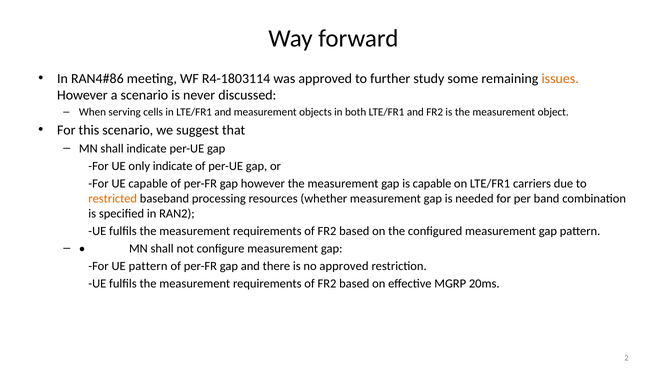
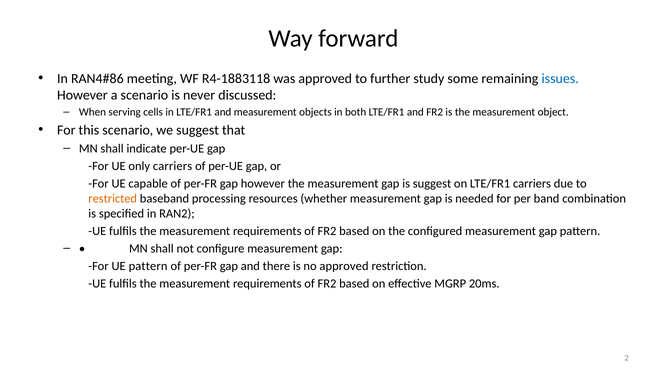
R4-1803114: R4-1803114 -> R4-1883118
issues colour: orange -> blue
only indicate: indicate -> carriers
is capable: capable -> suggest
